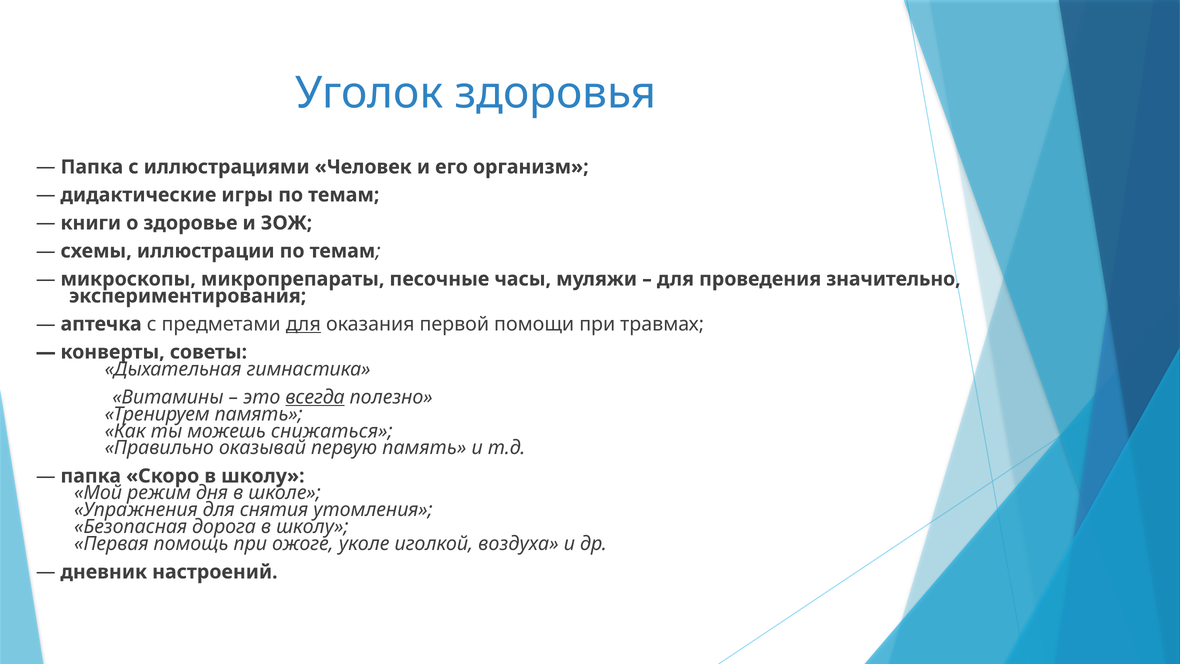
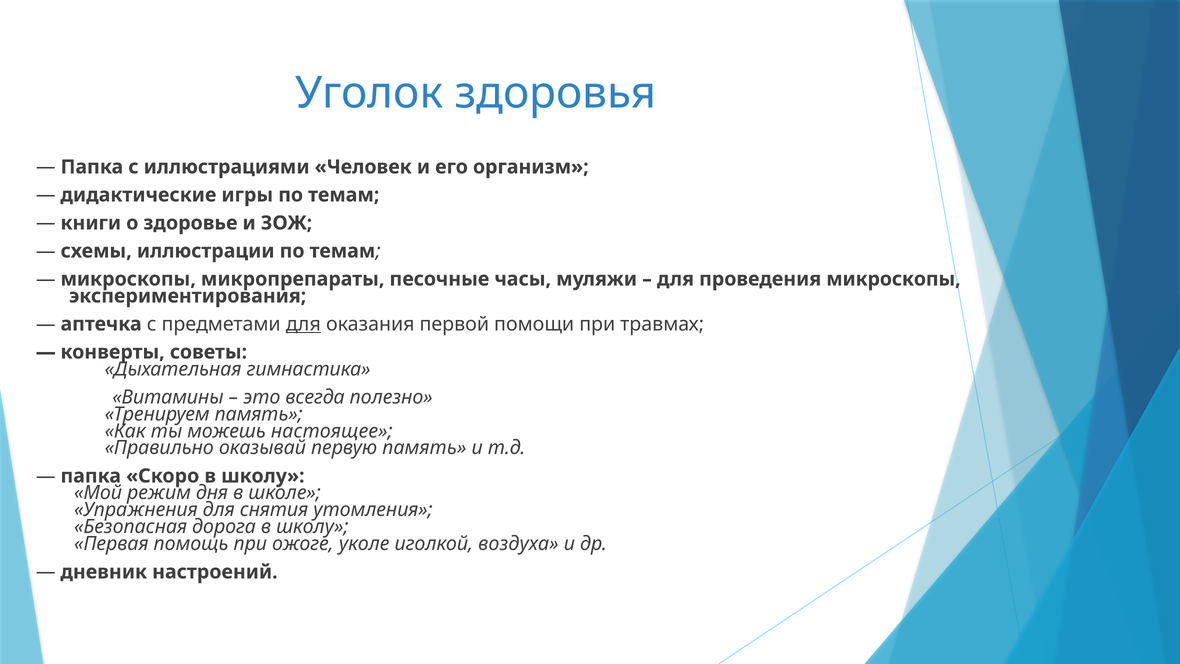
проведения значительно: значительно -> микроскопы
всегда underline: present -> none
снижаться: снижаться -> настоящее
